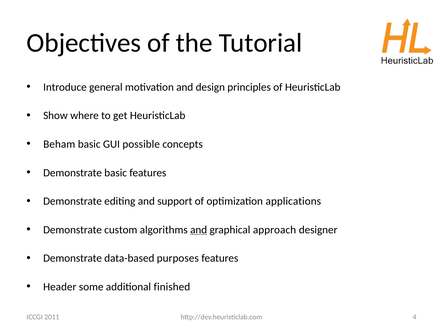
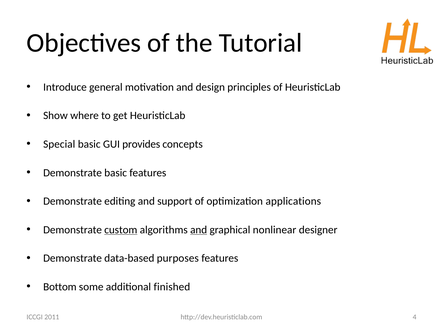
Beham: Beham -> Special
possible: possible -> provides
custom underline: none -> present
approach: approach -> nonlinear
Header: Header -> Bottom
